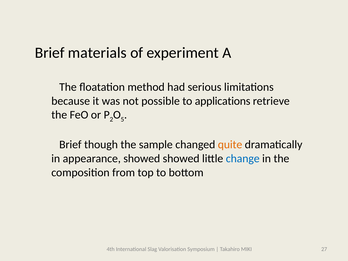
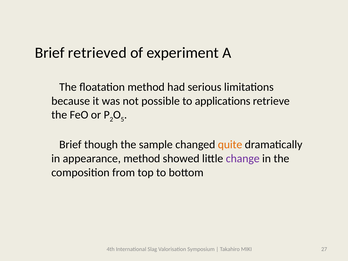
materials: materials -> retrieved
appearance showed: showed -> method
change colour: blue -> purple
